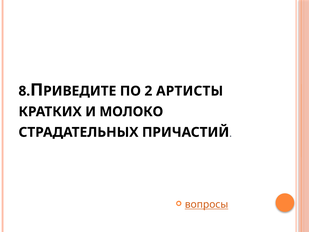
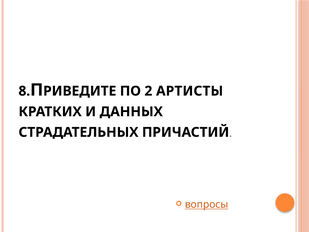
МОЛОКО: МОЛОКО -> ДАННЫХ
